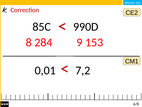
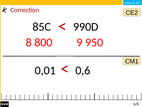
284: 284 -> 800
153: 153 -> 950
7,2: 7,2 -> 0,6
